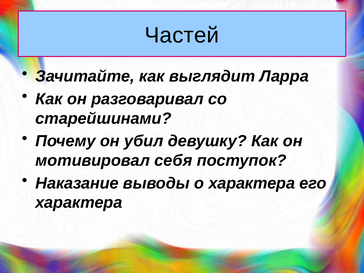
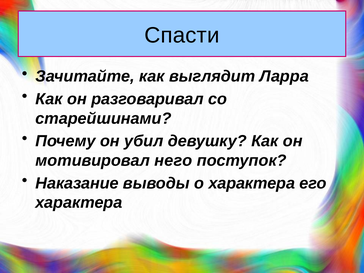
Частей: Частей -> Спасти
себя: себя -> него
